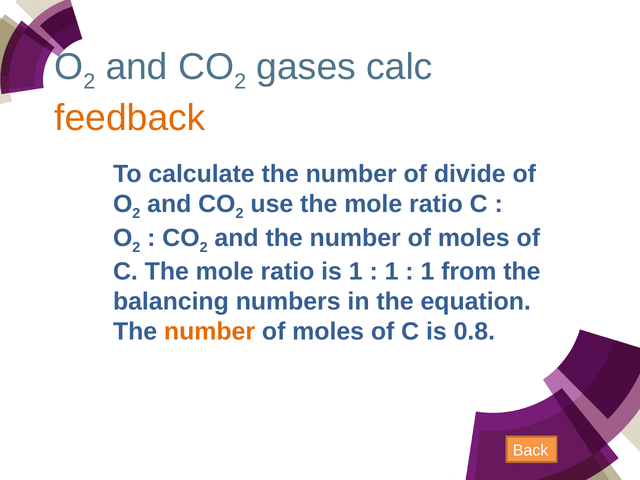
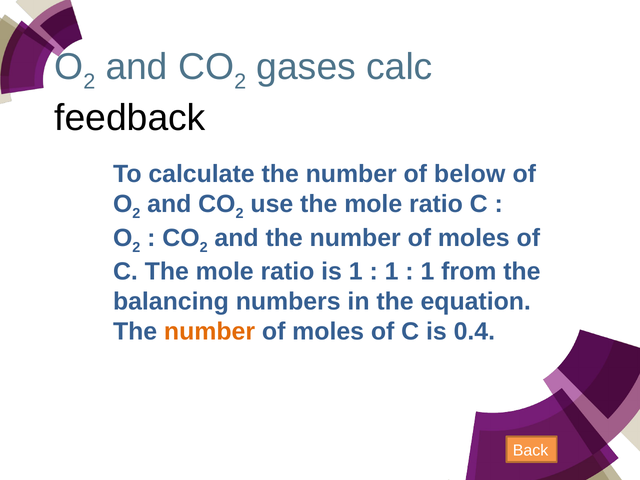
feedback colour: orange -> black
divide: divide -> below
0.8: 0.8 -> 0.4
